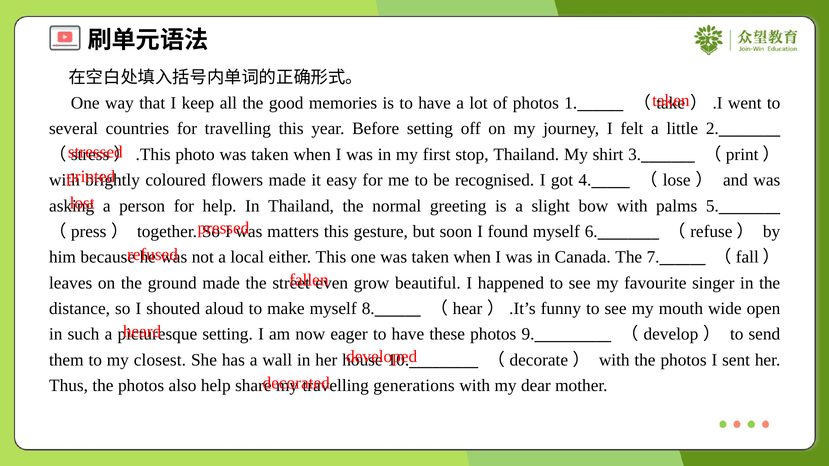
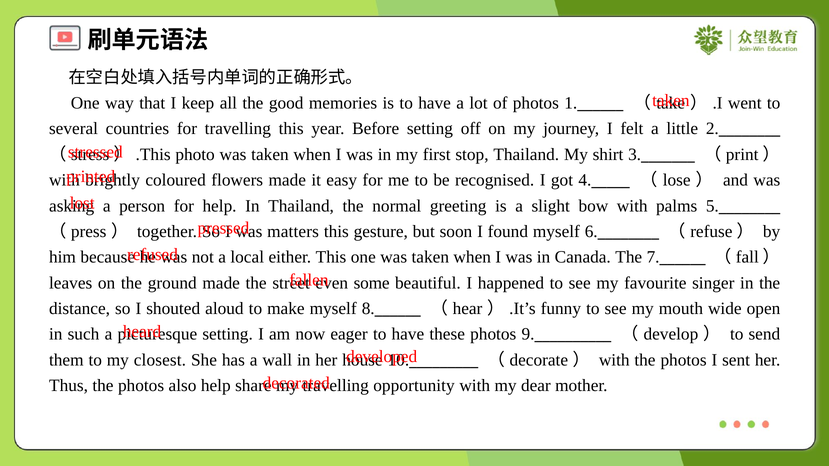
grow: grow -> some
generations: generations -> opportunity
